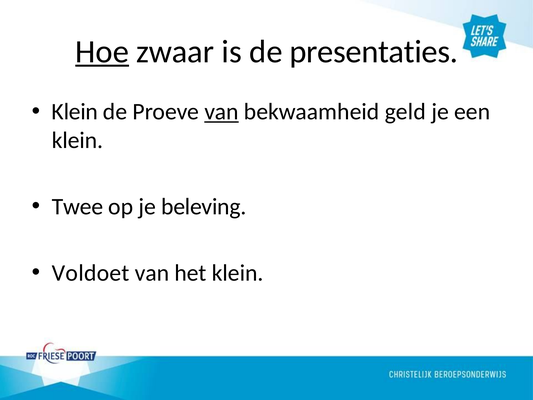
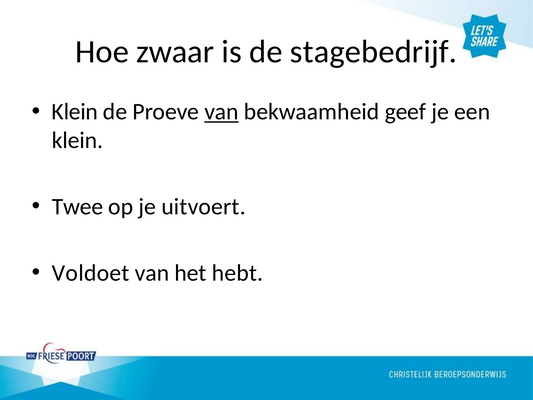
Hoe underline: present -> none
presentaties: presentaties -> stagebedrijf
geld: geld -> geef
beleving: beleving -> uitvoert
het klein: klein -> hebt
